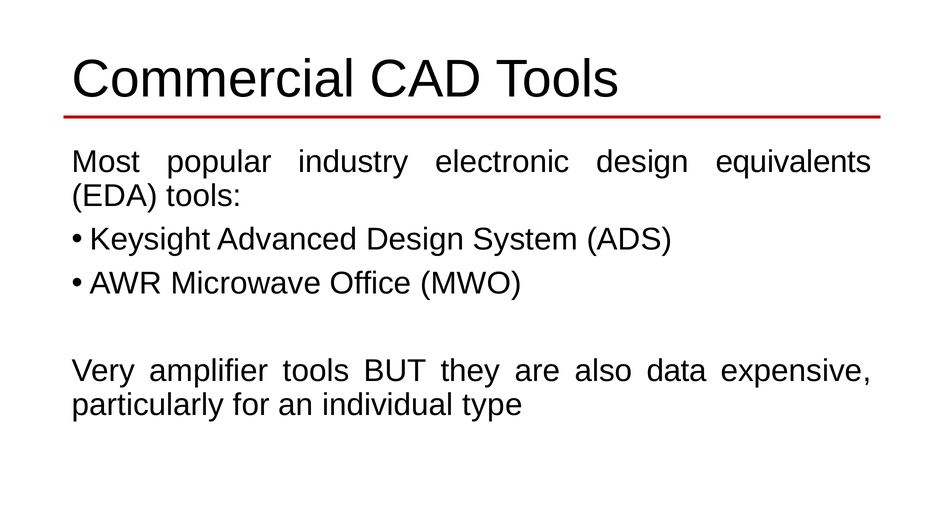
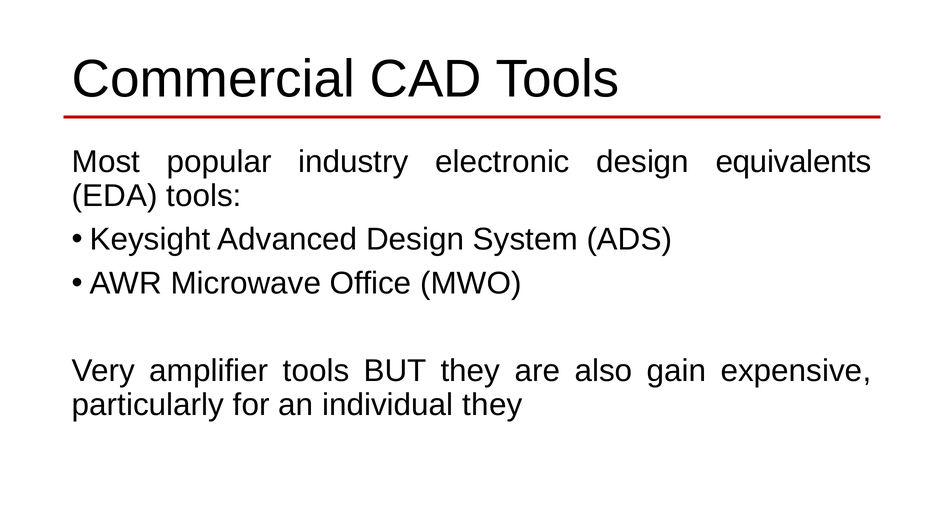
data: data -> gain
individual type: type -> they
